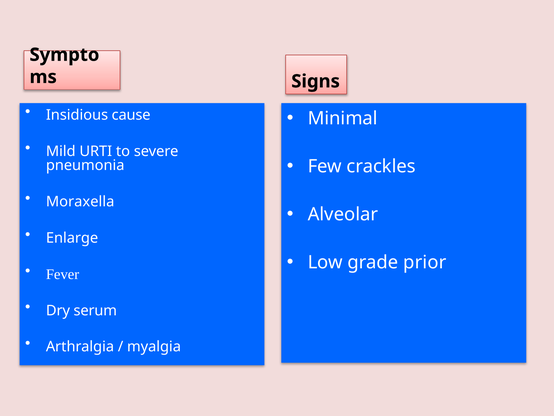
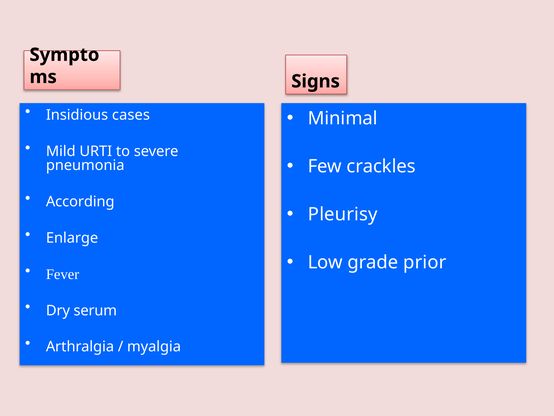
cause: cause -> cases
Moraxella: Moraxella -> According
Alveolar: Alveolar -> Pleurisy
